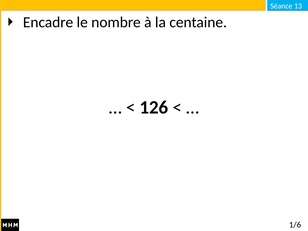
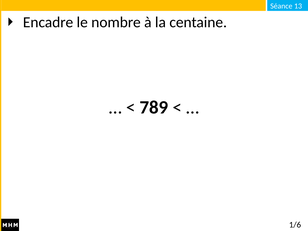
126: 126 -> 789
